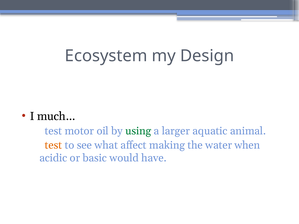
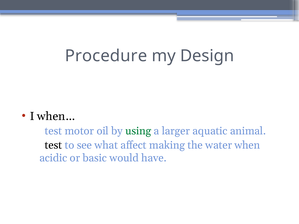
Ecosystem: Ecosystem -> Procedure
much…: much… -> when…
test at (53, 145) colour: orange -> black
